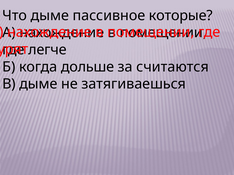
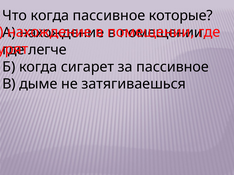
Что дыме: дыме -> когда
дольше: дольше -> сигарет
за считаются: считаются -> пассивное
